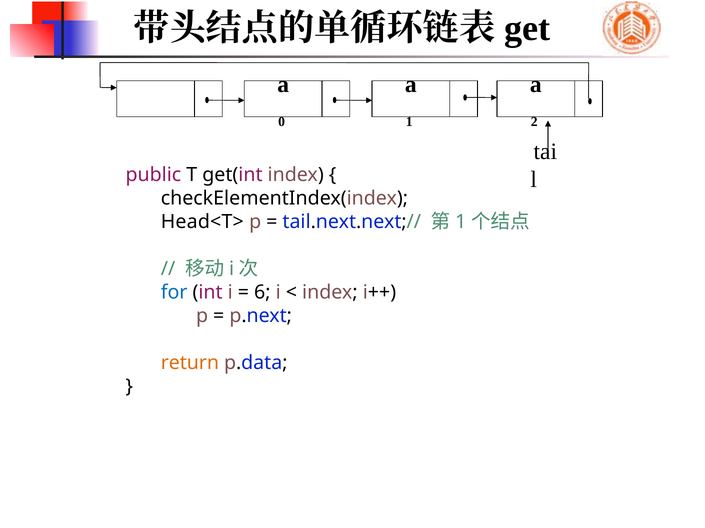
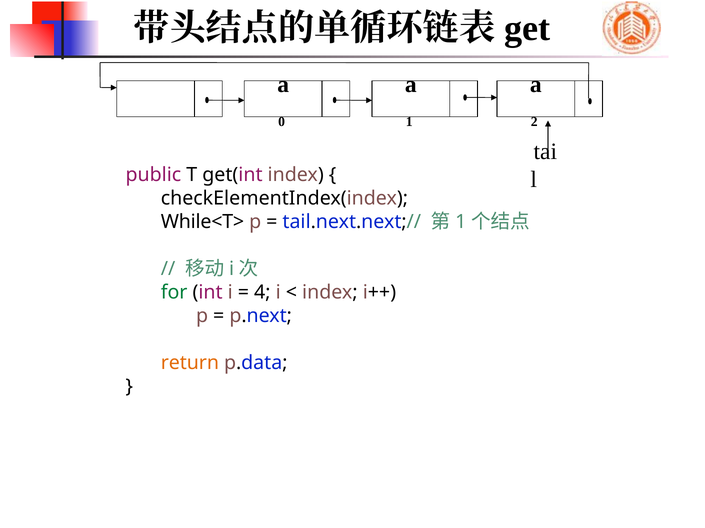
Head<T>: Head<T> -> While<T>
for colour: blue -> green
6: 6 -> 4
